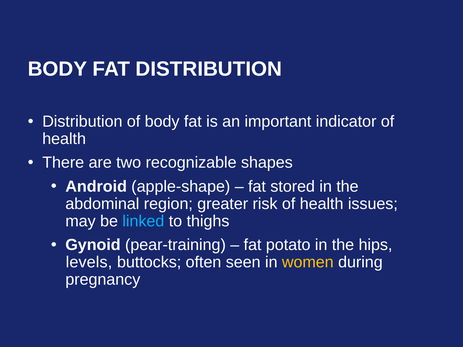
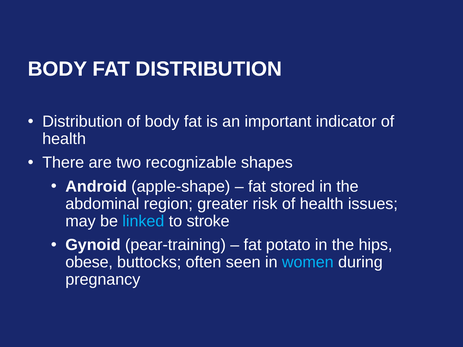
thighs: thighs -> stroke
levels: levels -> obese
women colour: yellow -> light blue
